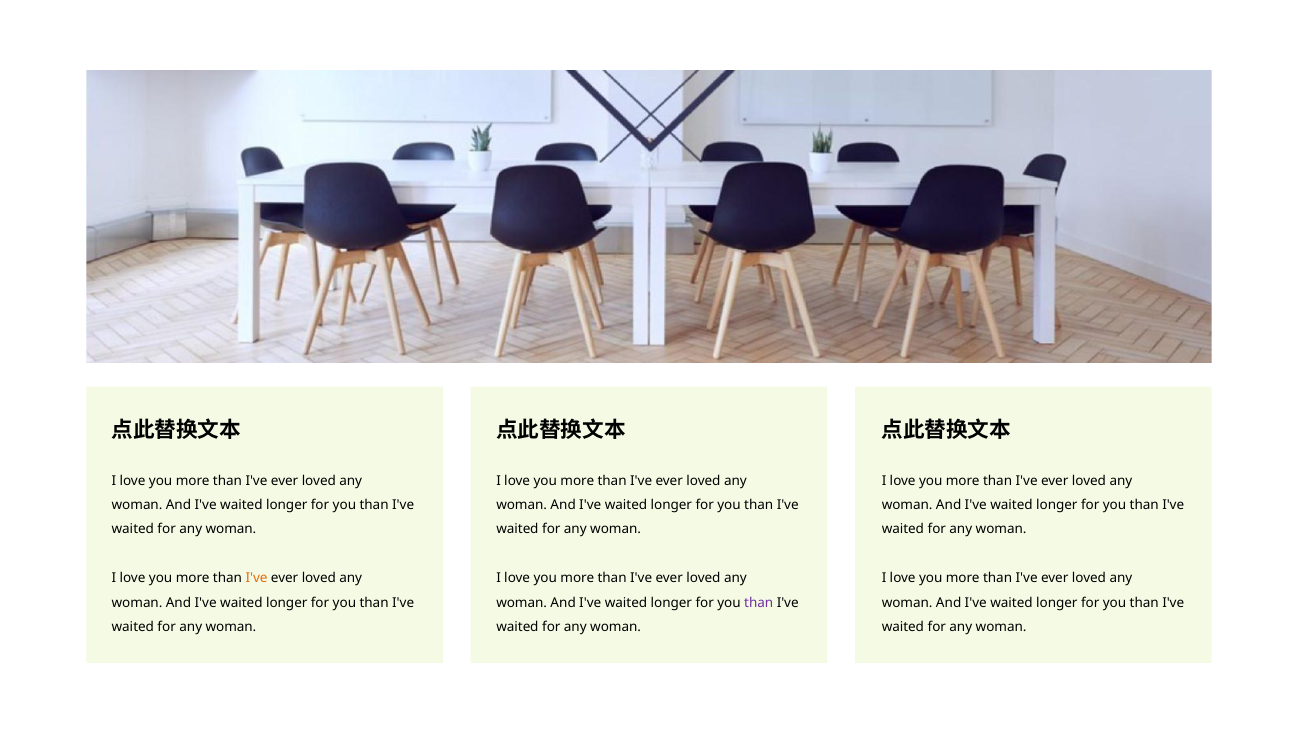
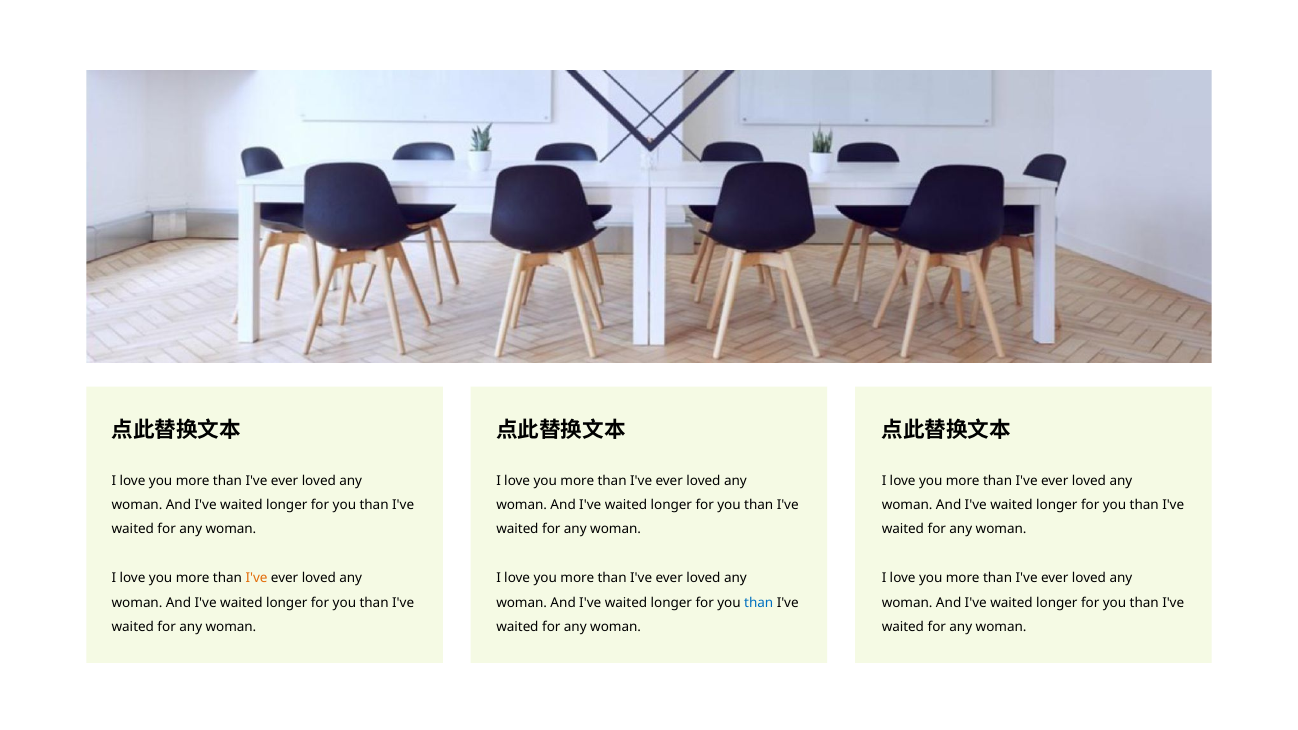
than at (759, 603) colour: purple -> blue
